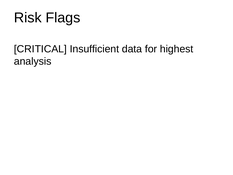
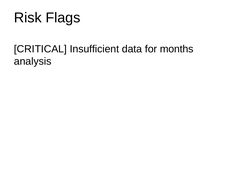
highest: highest -> months
